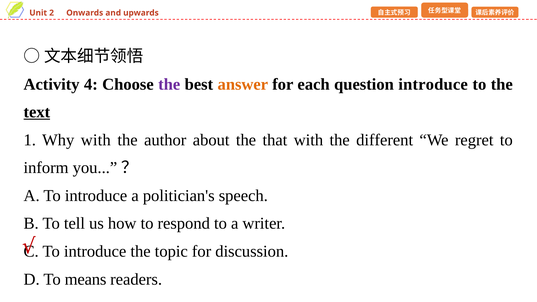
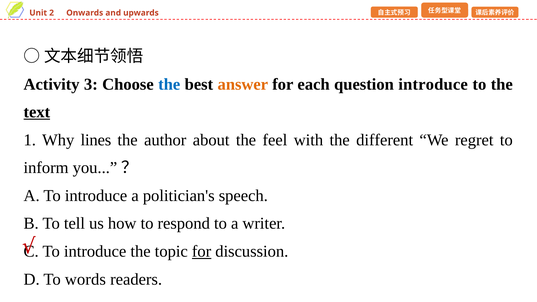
4: 4 -> 3
the at (169, 84) colour: purple -> blue
Why with: with -> lines
that: that -> feel
for at (202, 251) underline: none -> present
means: means -> words
